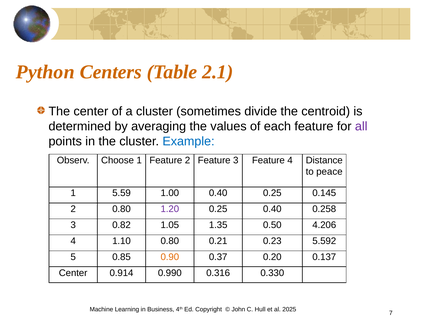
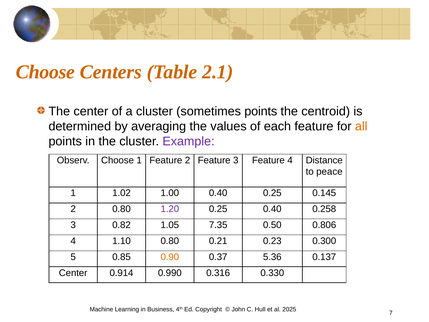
Python at (45, 72): Python -> Choose
sometimes divide: divide -> points
all colour: purple -> orange
Example colour: blue -> purple
5.59: 5.59 -> 1.02
1.35: 1.35 -> 7.35
4.206: 4.206 -> 0.806
5.592: 5.592 -> 0.300
0.20: 0.20 -> 5.36
